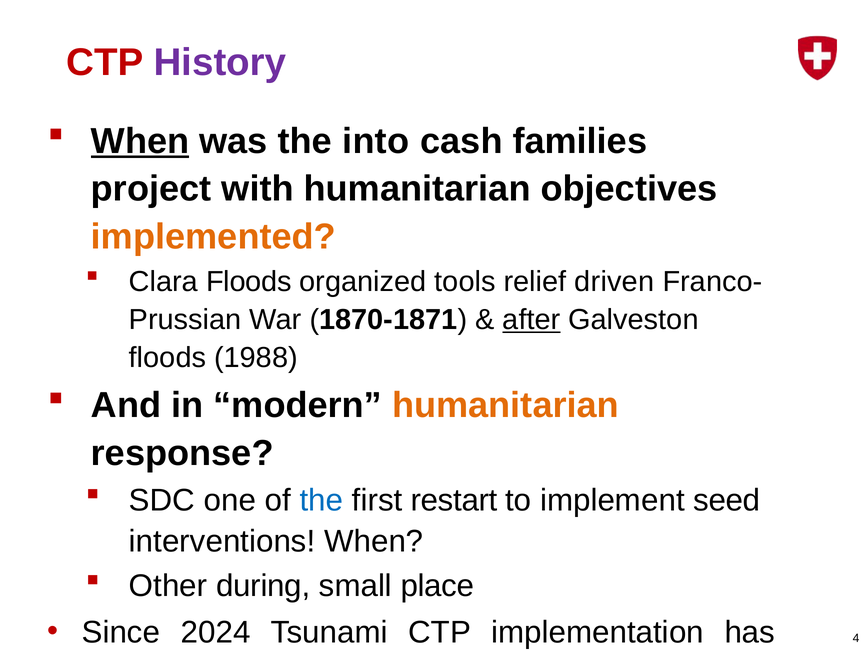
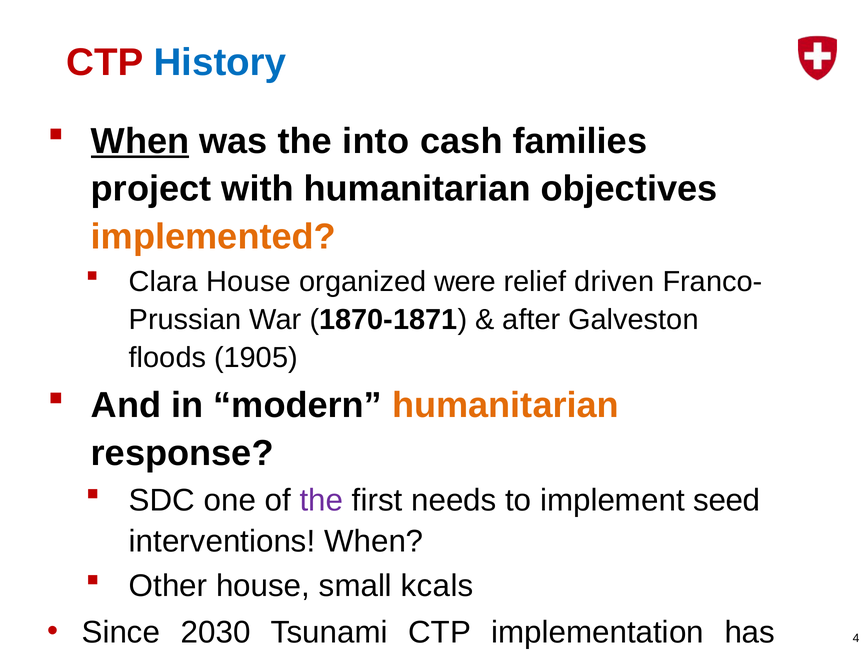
History colour: purple -> blue
Clara Floods: Floods -> House
tools: tools -> were
after underline: present -> none
1988: 1988 -> 1905
the at (322, 500) colour: blue -> purple
restart: restart -> needs
Other during: during -> house
place: place -> kcals
2024: 2024 -> 2030
